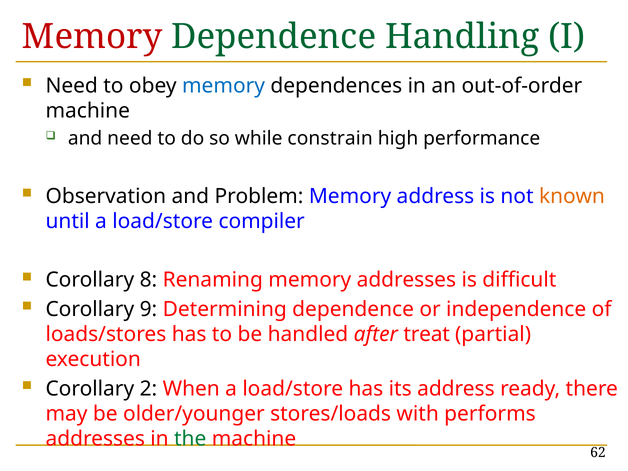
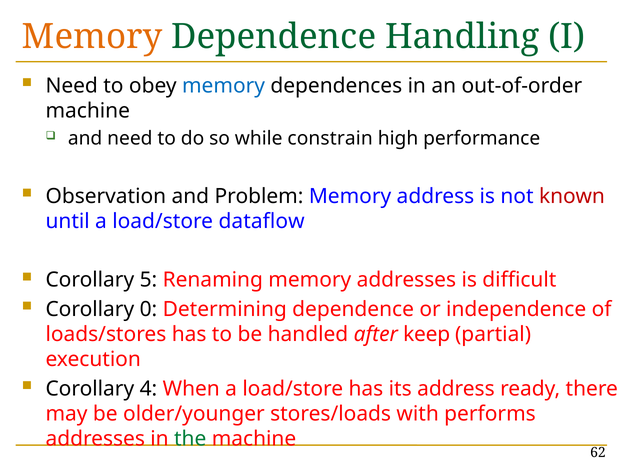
Memory at (92, 37) colour: red -> orange
known colour: orange -> red
compiler: compiler -> dataflow
8: 8 -> 5
9: 9 -> 0
treat: treat -> keep
2: 2 -> 4
